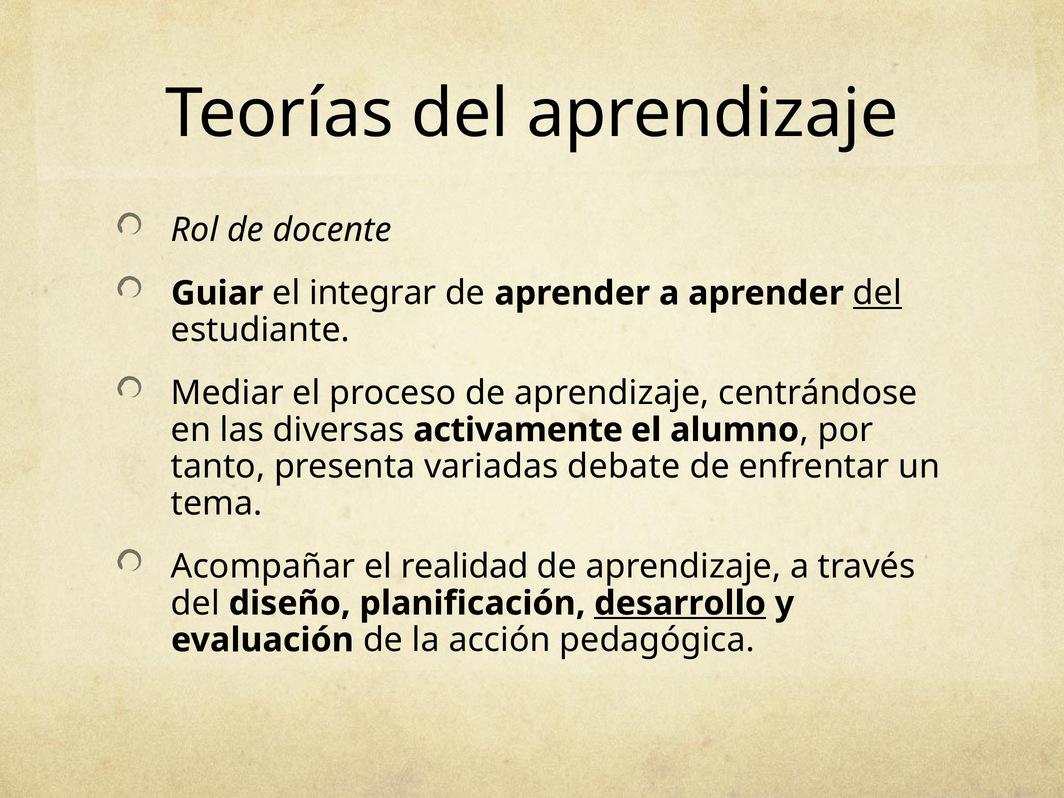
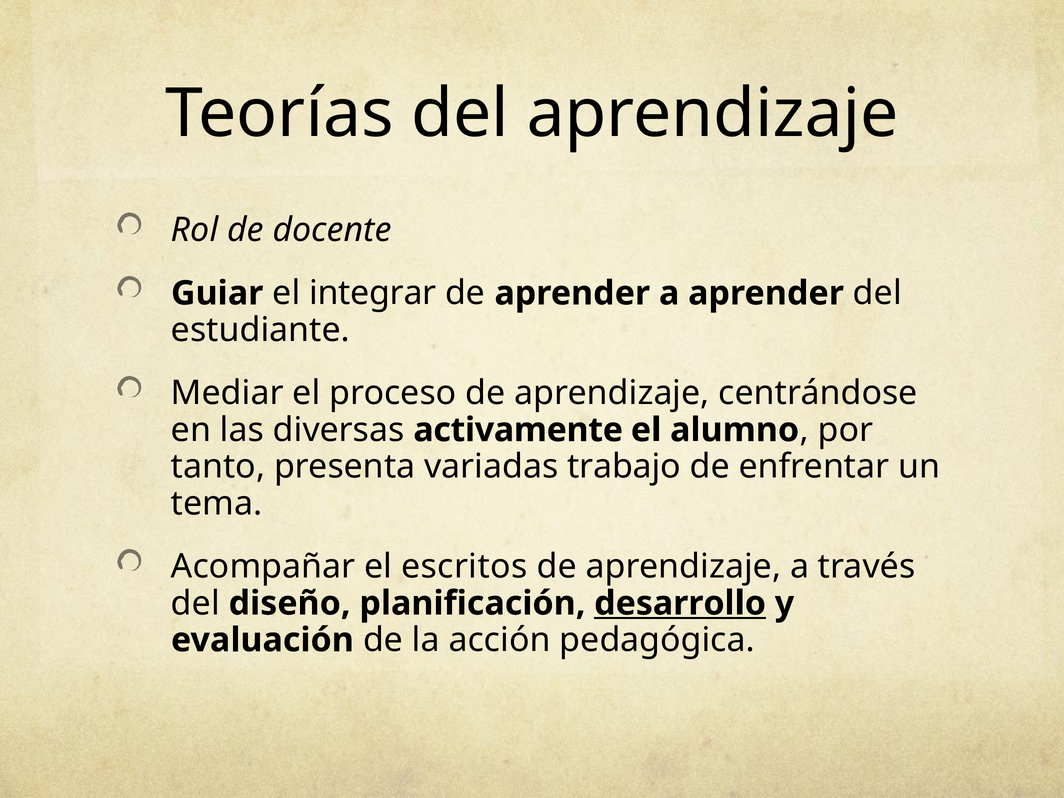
del at (877, 293) underline: present -> none
debate: debate -> trabajo
realidad: realidad -> escritos
